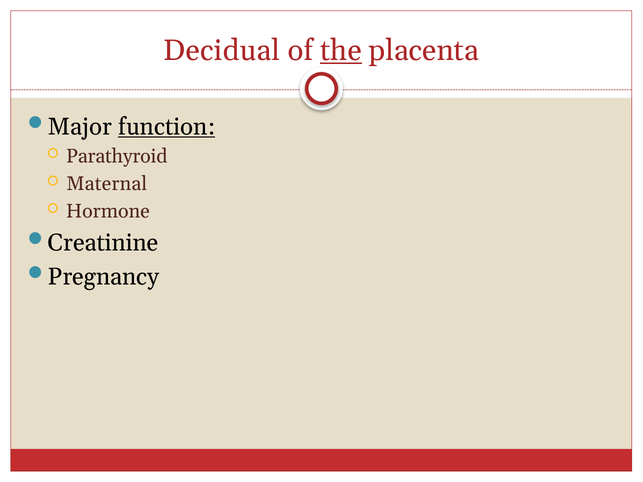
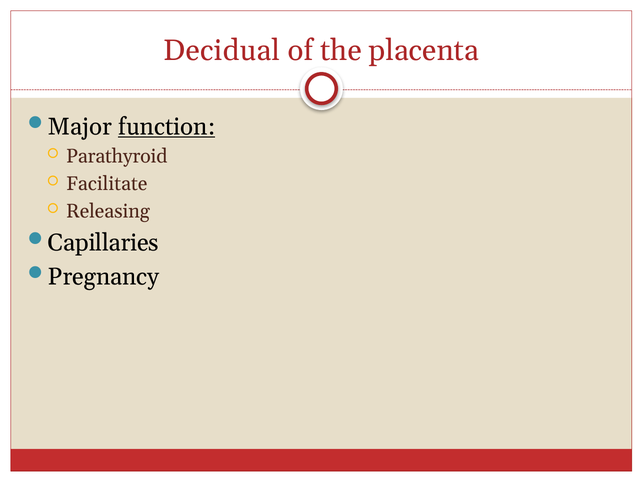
the underline: present -> none
Maternal: Maternal -> Facilitate
Hormone: Hormone -> Releasing
Creatinine: Creatinine -> Capillaries
